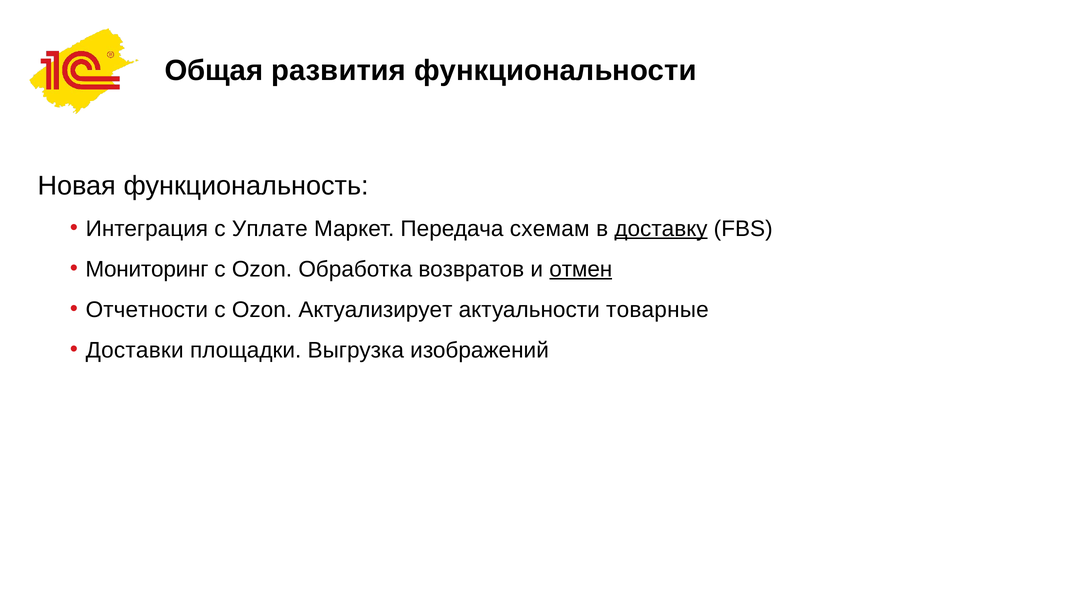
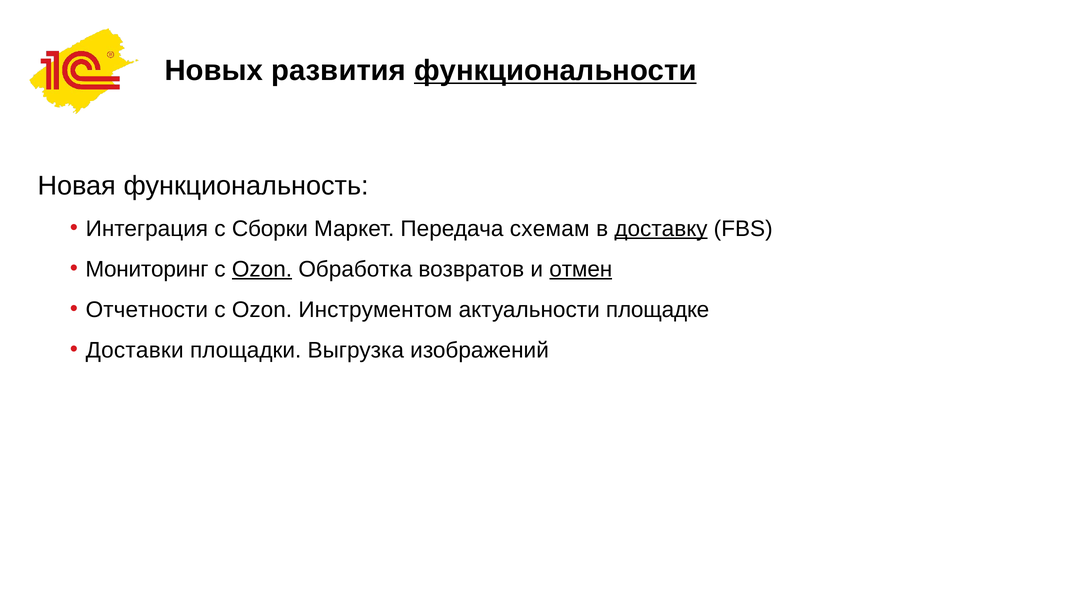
Общая: Общая -> Новых
функциональности underline: none -> present
Уплате: Уплате -> Сборки
Ozon at (262, 269) underline: none -> present
Актуализирует: Актуализирует -> Инструментом
товарные: товарные -> площадке
